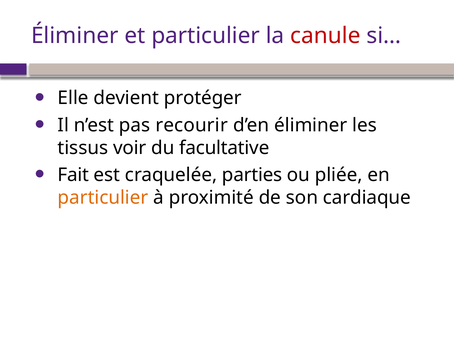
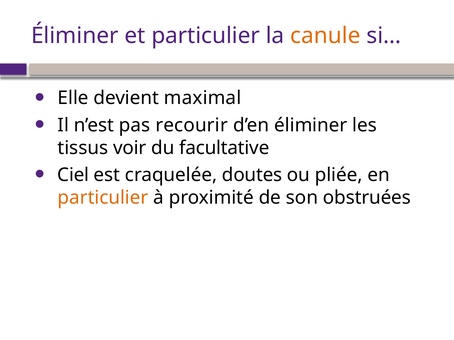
canule colour: red -> orange
protéger: protéger -> maximal
Fait: Fait -> Ciel
parties: parties -> doutes
cardiaque: cardiaque -> obstruées
